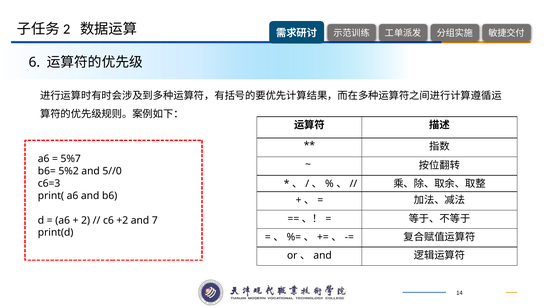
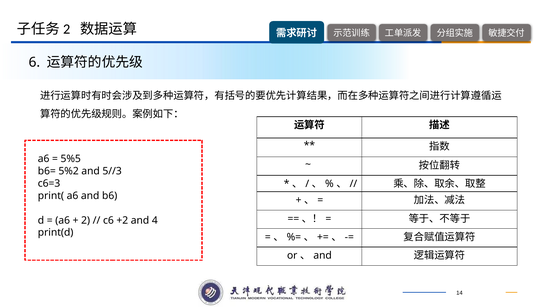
5%7: 5%7 -> 5%5
5//0: 5//0 -> 5//3
7: 7 -> 4
